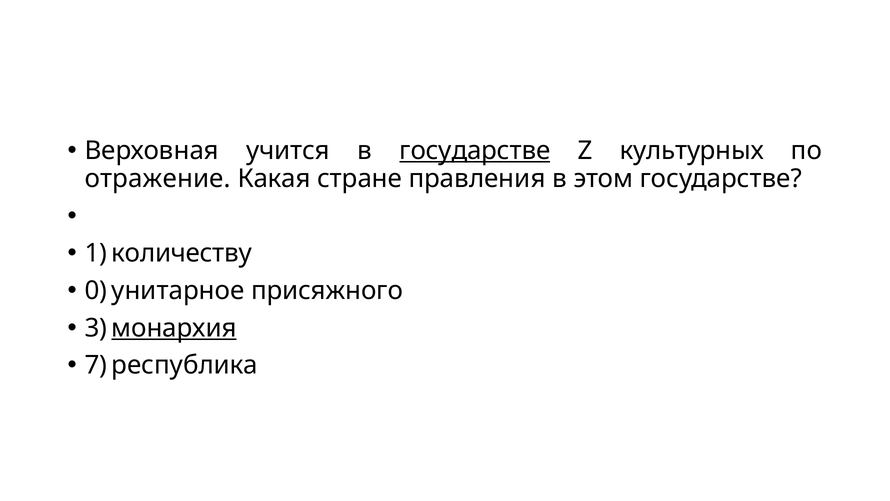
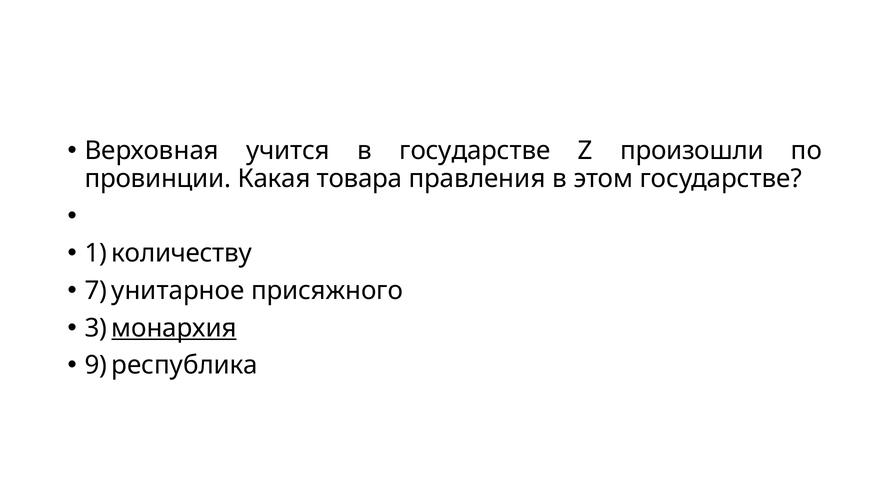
государстве at (475, 150) underline: present -> none
культурных: культурных -> произошли
отражение: отражение -> провинции
стране: стране -> товара
0: 0 -> 7
7: 7 -> 9
